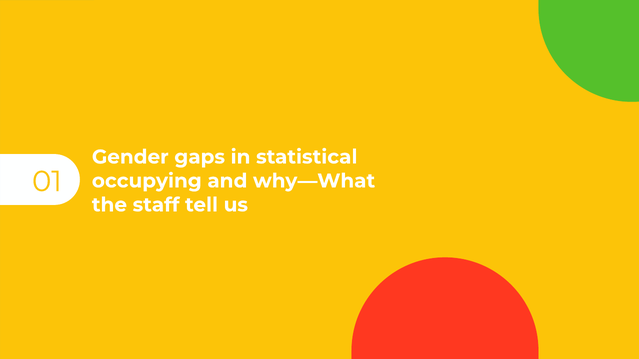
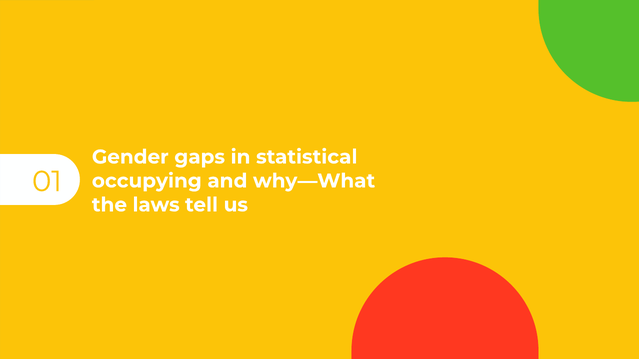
staff: staff -> laws
